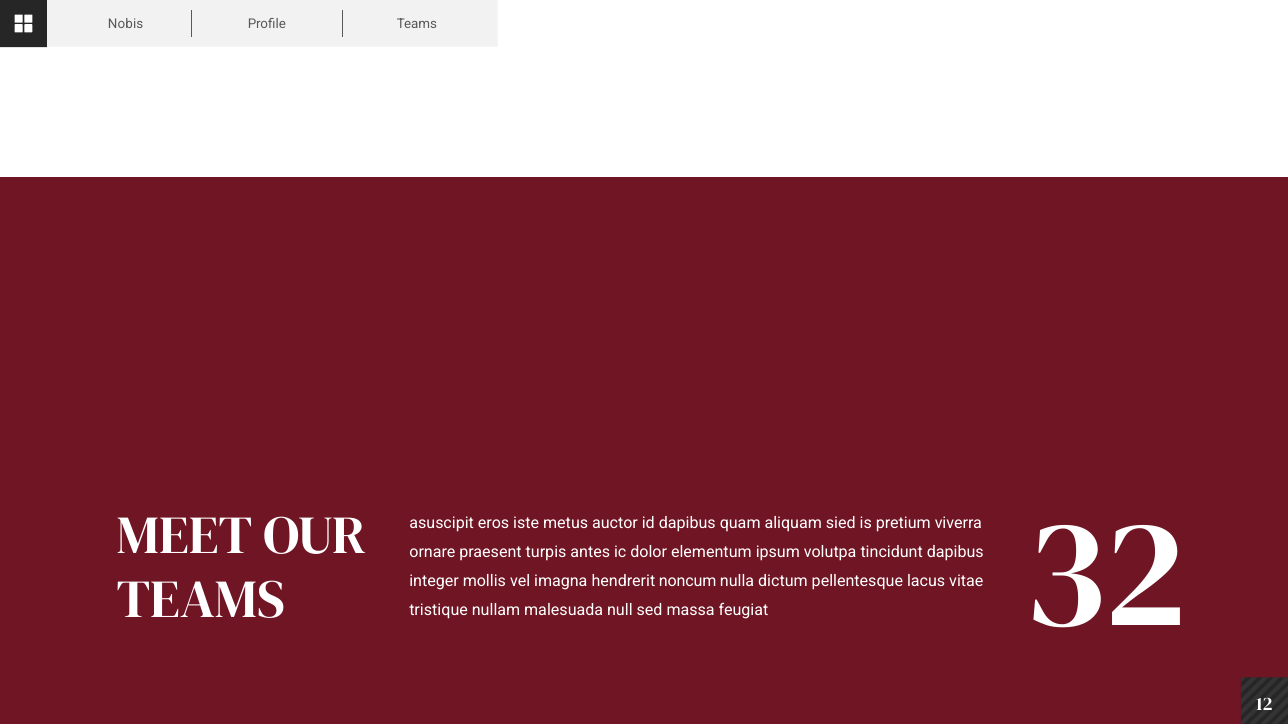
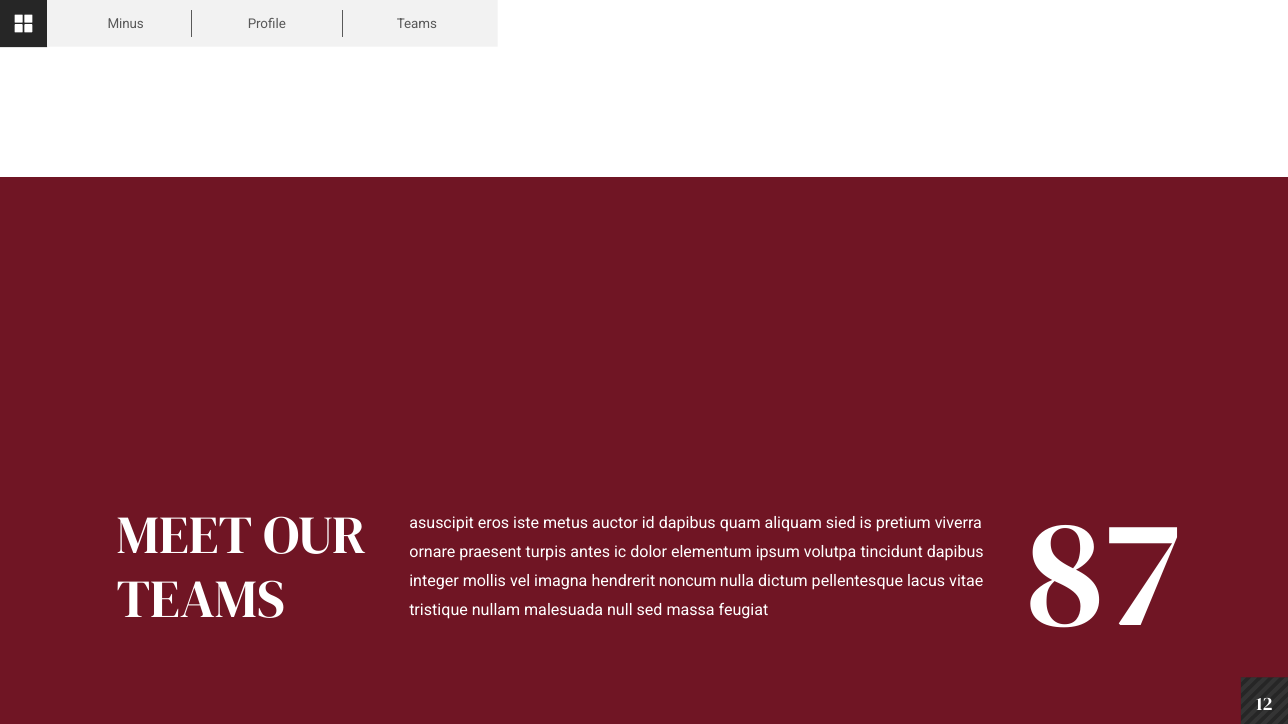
Nobis: Nobis -> Minus
32: 32 -> 87
